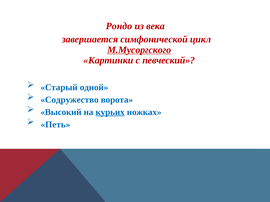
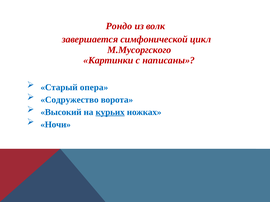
века: века -> волк
М.Мусоргского underline: present -> none
певческий: певческий -> написаны
одной: одной -> опера
Петь: Петь -> Ночи
